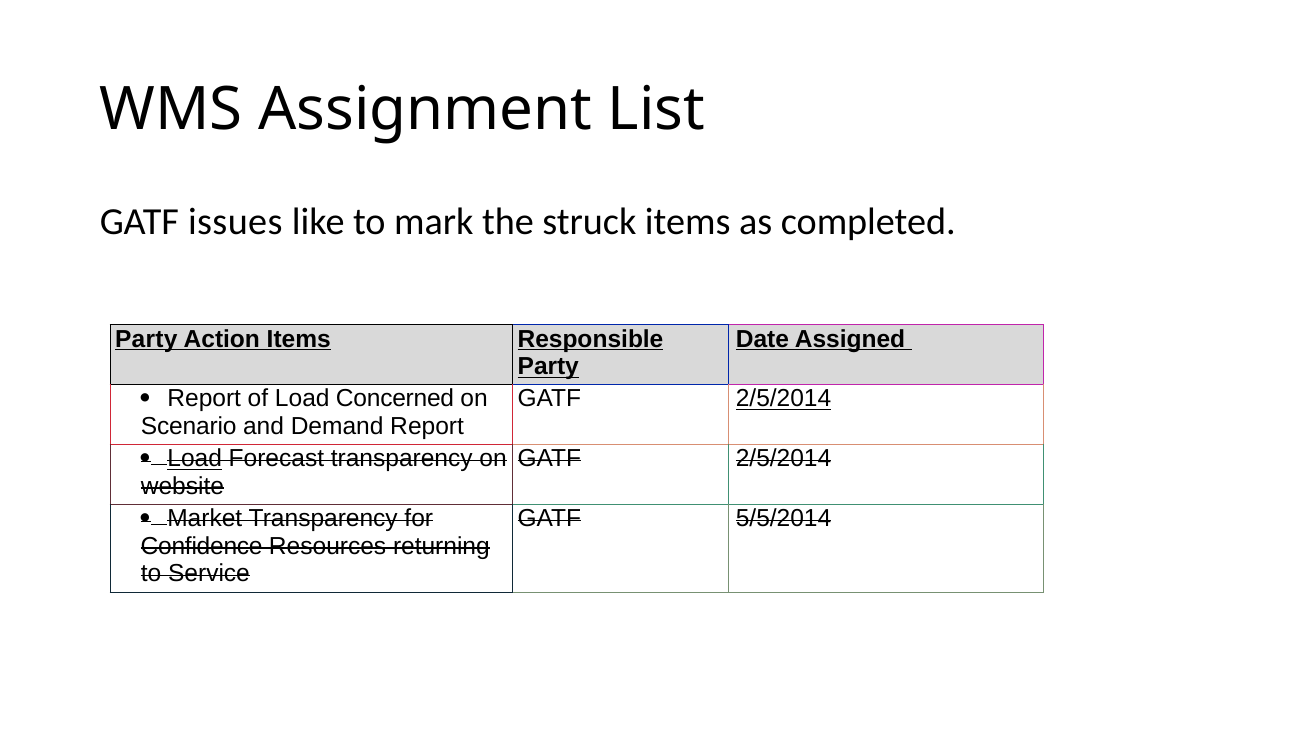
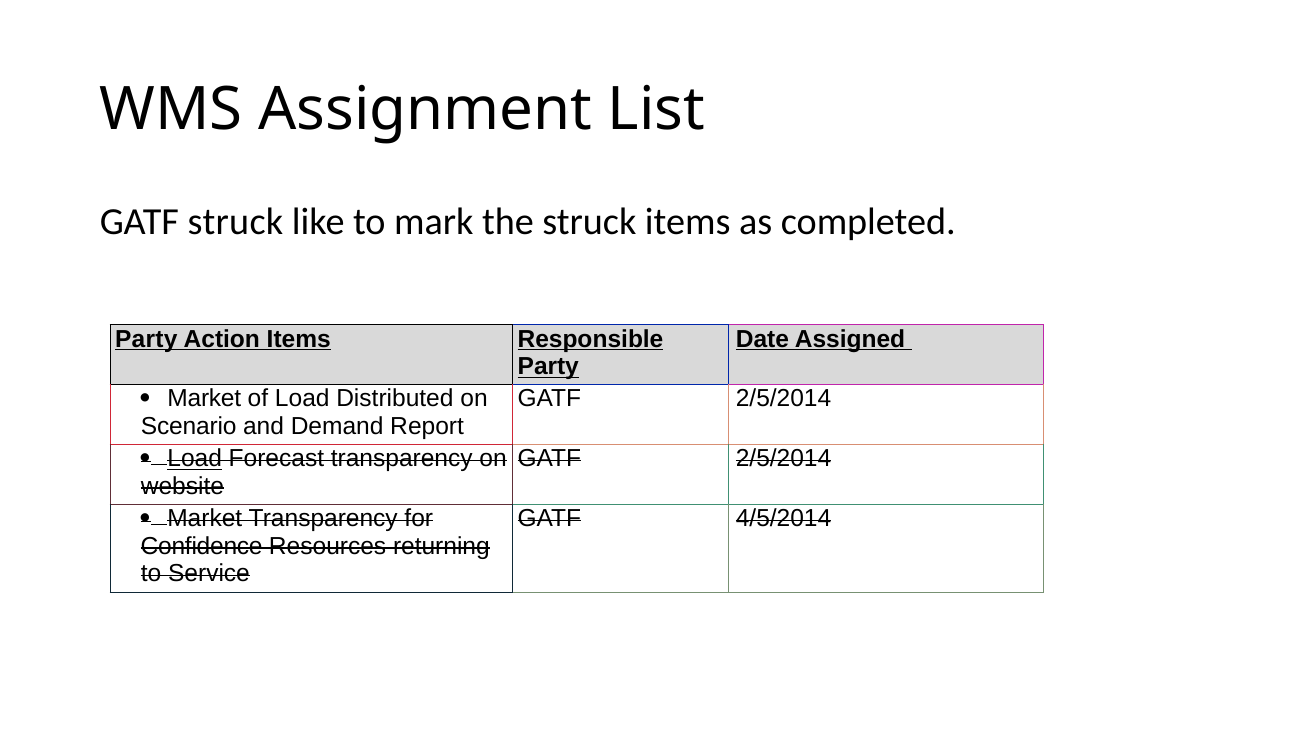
GATF issues: issues -> struck
2/5/2014 at (784, 399) underline: present -> none
Report at (204, 399): Report -> Market
Concerned: Concerned -> Distributed
5/5/2014: 5/5/2014 -> 4/5/2014
